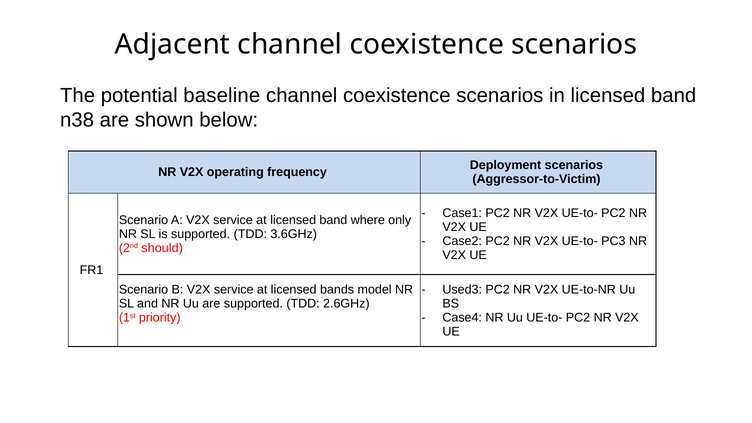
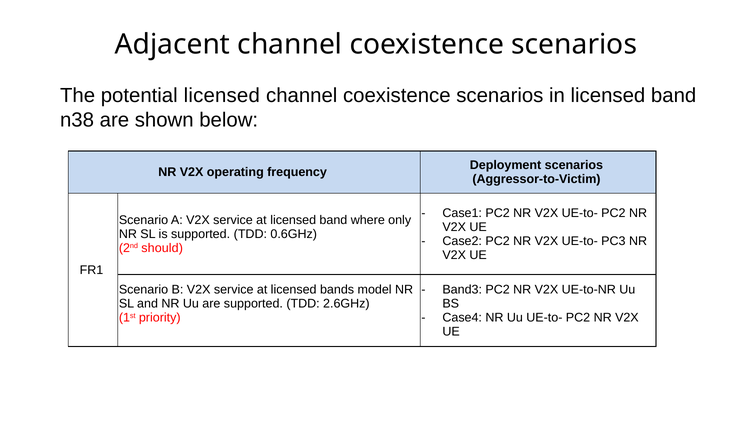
potential baseline: baseline -> licensed
3.6GHz: 3.6GHz -> 0.6GHz
Used3: Used3 -> Band3
